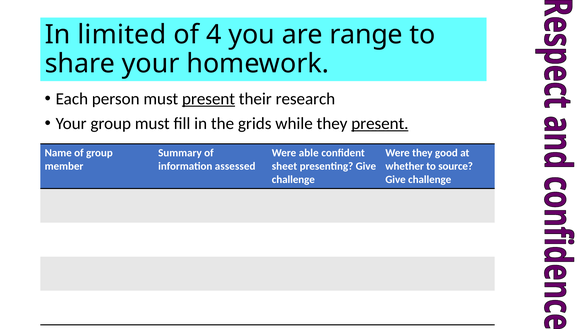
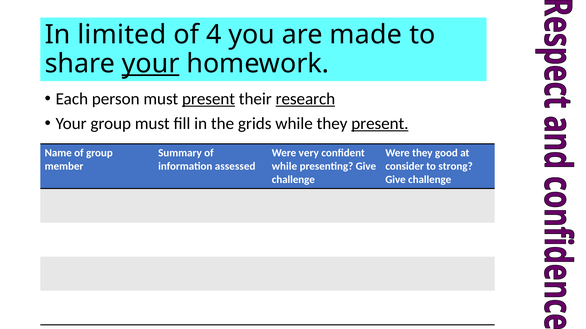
range: range -> made
your at (151, 64) underline: none -> present
research underline: none -> present
able: able -> very
sheet at (284, 167): sheet -> while
whether: whether -> consider
source: source -> strong
